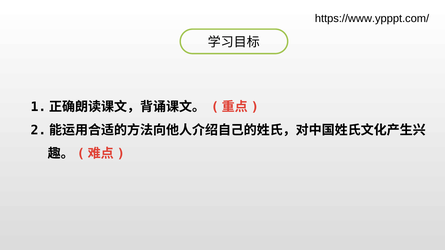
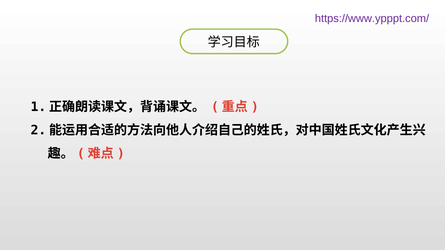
https://www.ypppt.com/ colour: black -> purple
